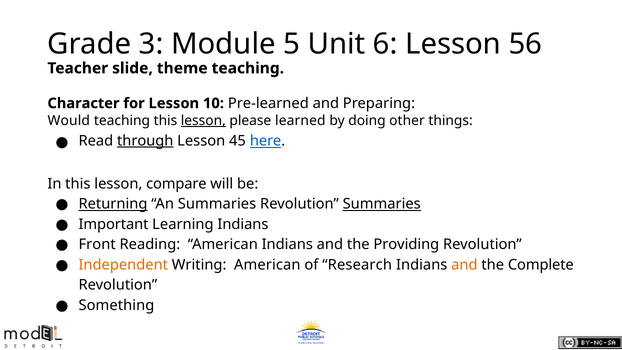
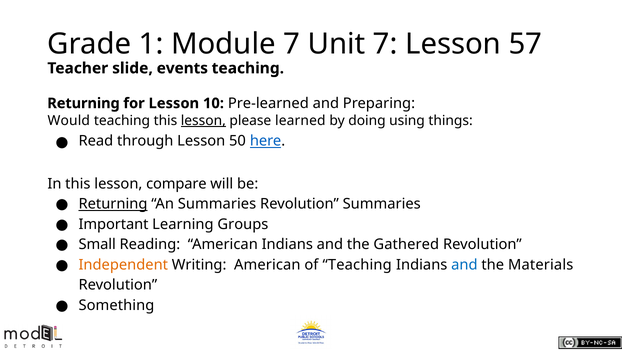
3: 3 -> 1
Module 5: 5 -> 7
Unit 6: 6 -> 7
56: 56 -> 57
theme: theme -> events
Character at (83, 103): Character -> Returning
other: other -> using
through underline: present -> none
45: 45 -> 50
Summaries at (382, 204) underline: present -> none
Learning Indians: Indians -> Groups
Front: Front -> Small
Providing: Providing -> Gathered
of Research: Research -> Teaching
and at (464, 265) colour: orange -> blue
Complete: Complete -> Materials
